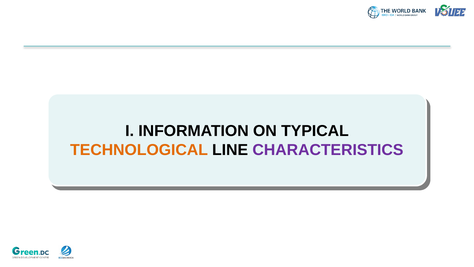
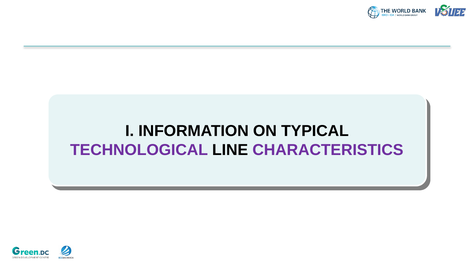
TECHNOLOGICAL colour: orange -> purple
